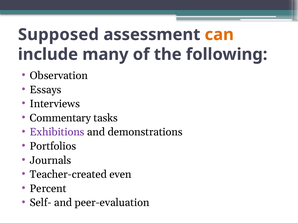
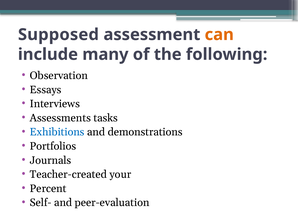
Commentary: Commentary -> Assessments
Exhibitions colour: purple -> blue
even: even -> your
